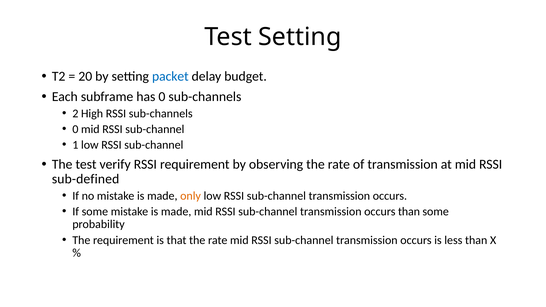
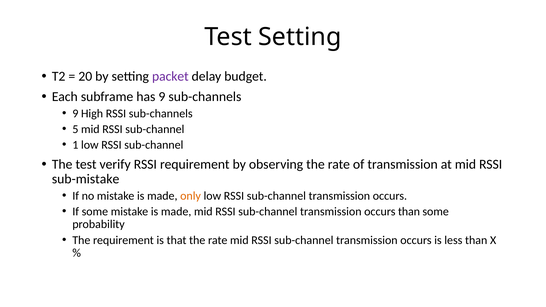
packet colour: blue -> purple
has 0: 0 -> 9
2 at (75, 113): 2 -> 9
0 at (75, 129): 0 -> 5
sub-defined: sub-defined -> sub-mistake
